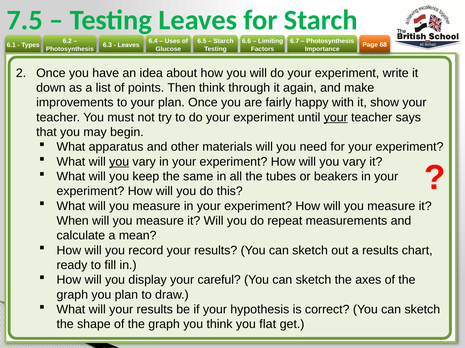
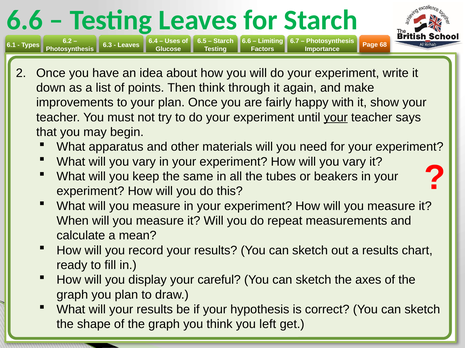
7.5 at (25, 20): 7.5 -> 6.6
you at (119, 162) underline: present -> none
flat: flat -> left
